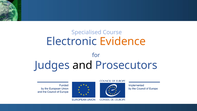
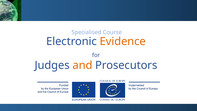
and colour: black -> orange
